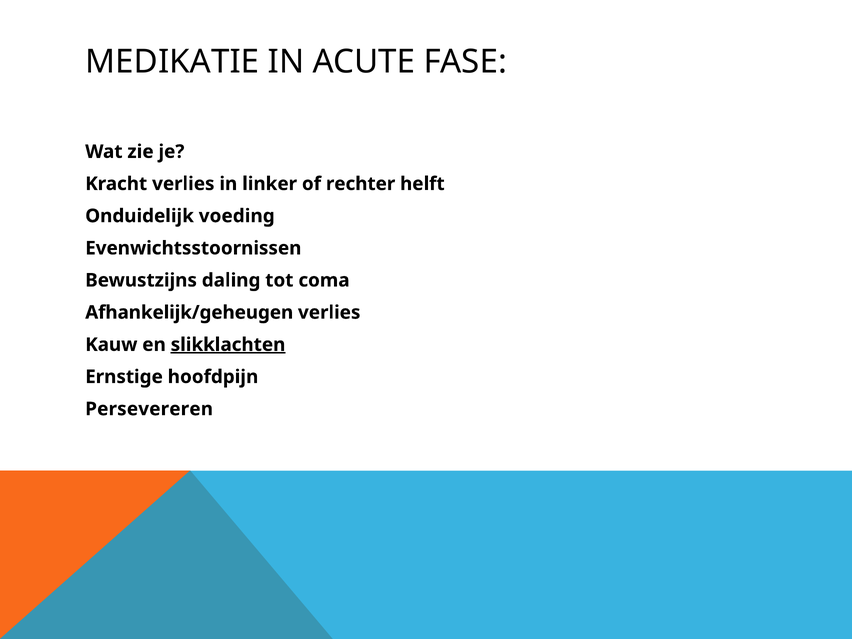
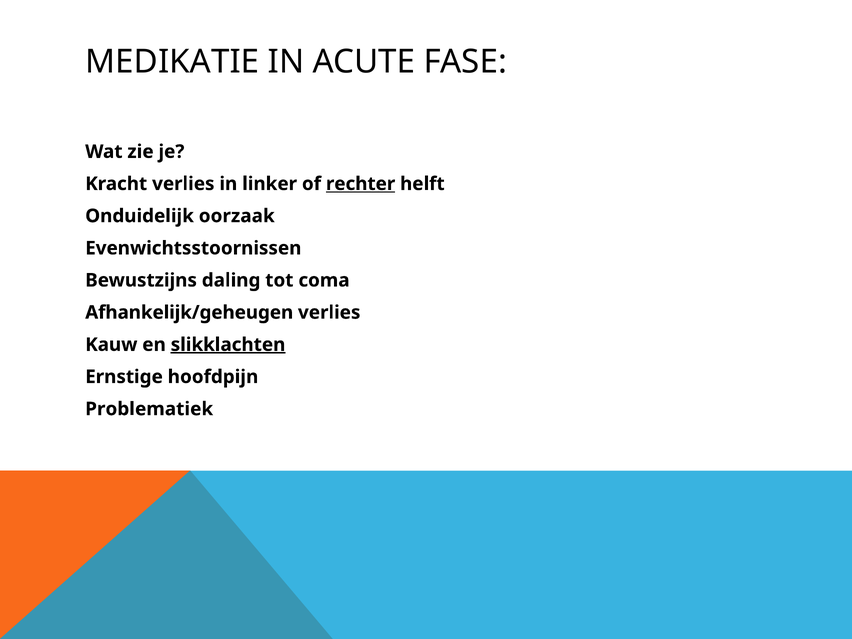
rechter underline: none -> present
voeding: voeding -> oorzaak
Persevereren: Persevereren -> Problematiek
